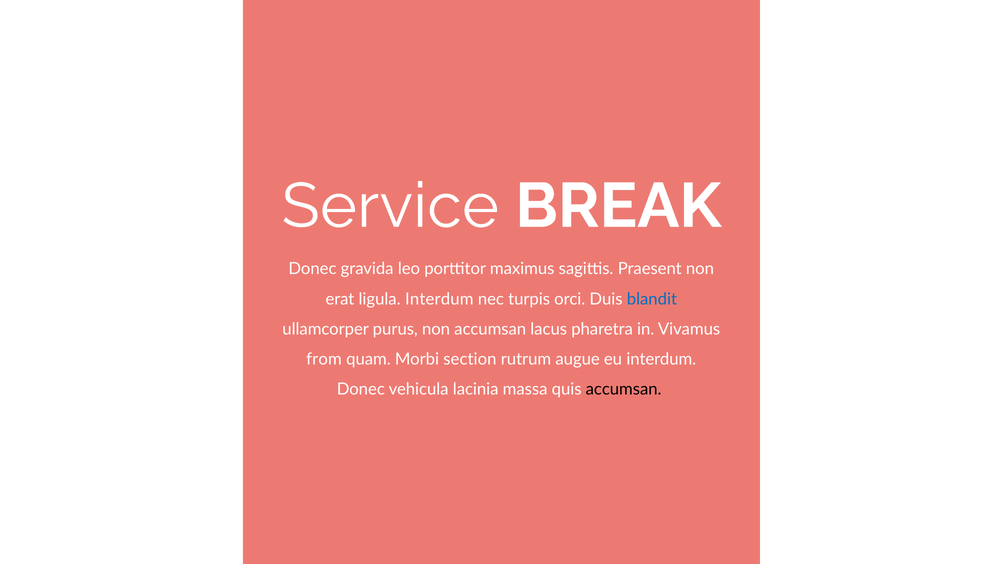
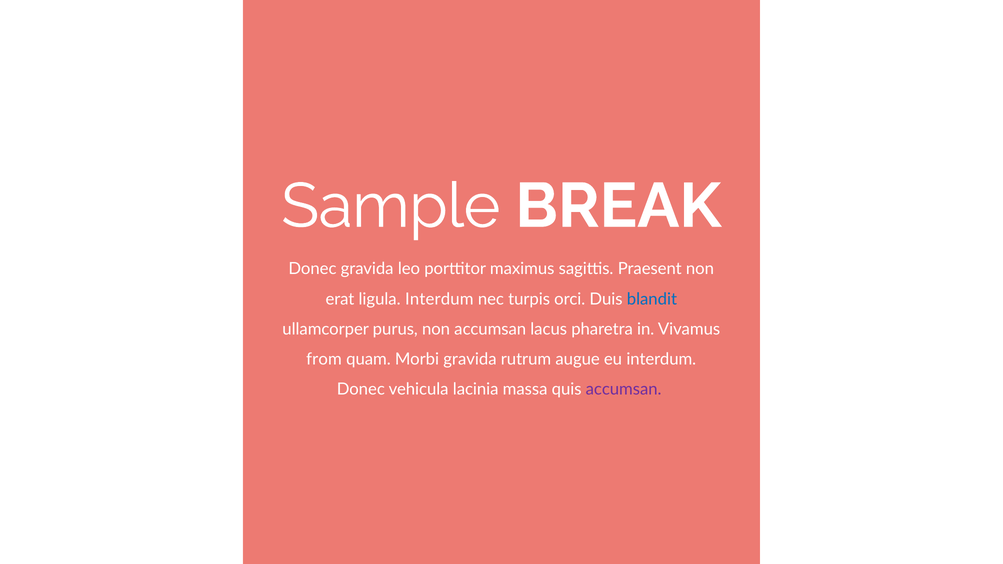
Service: Service -> Sample
Morbi section: section -> gravida
accumsan at (624, 389) colour: black -> purple
